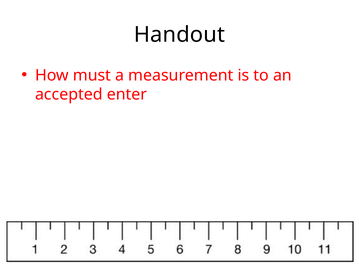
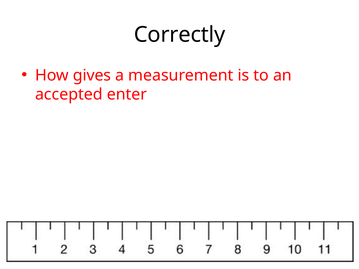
Handout: Handout -> Correctly
must: must -> gives
